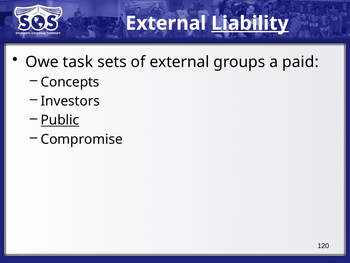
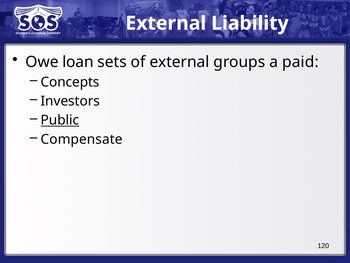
Liability underline: present -> none
task: task -> loan
Compromise: Compromise -> Compensate
